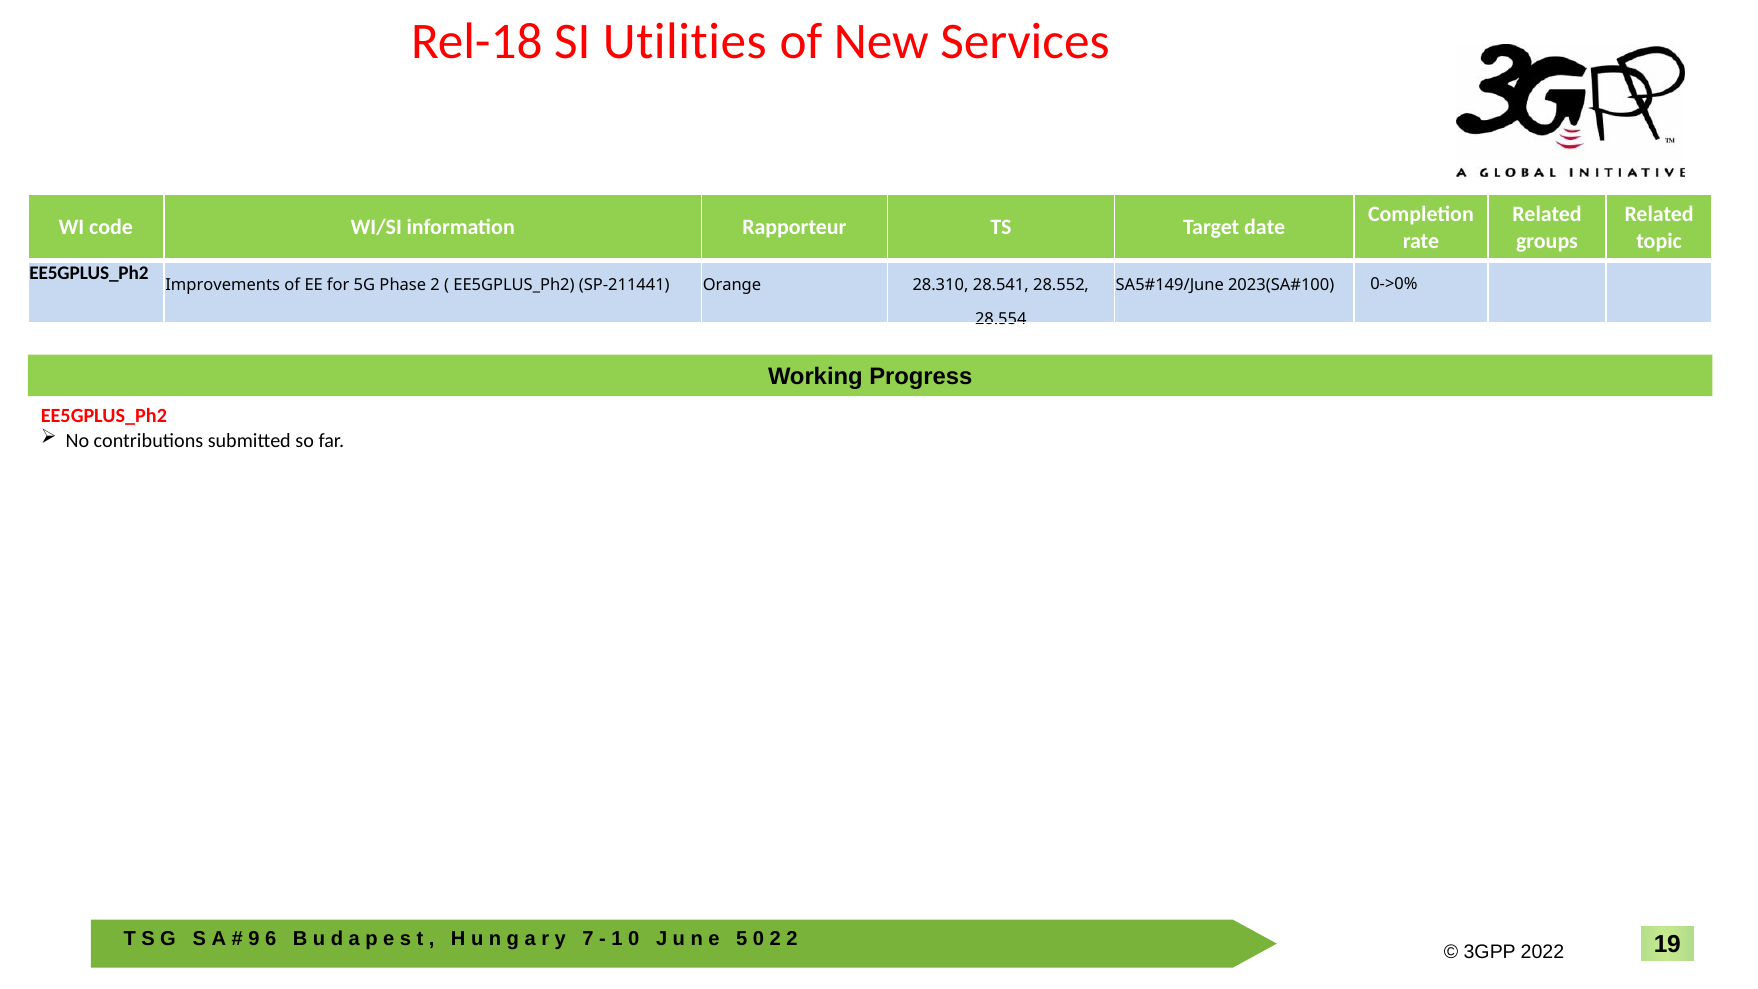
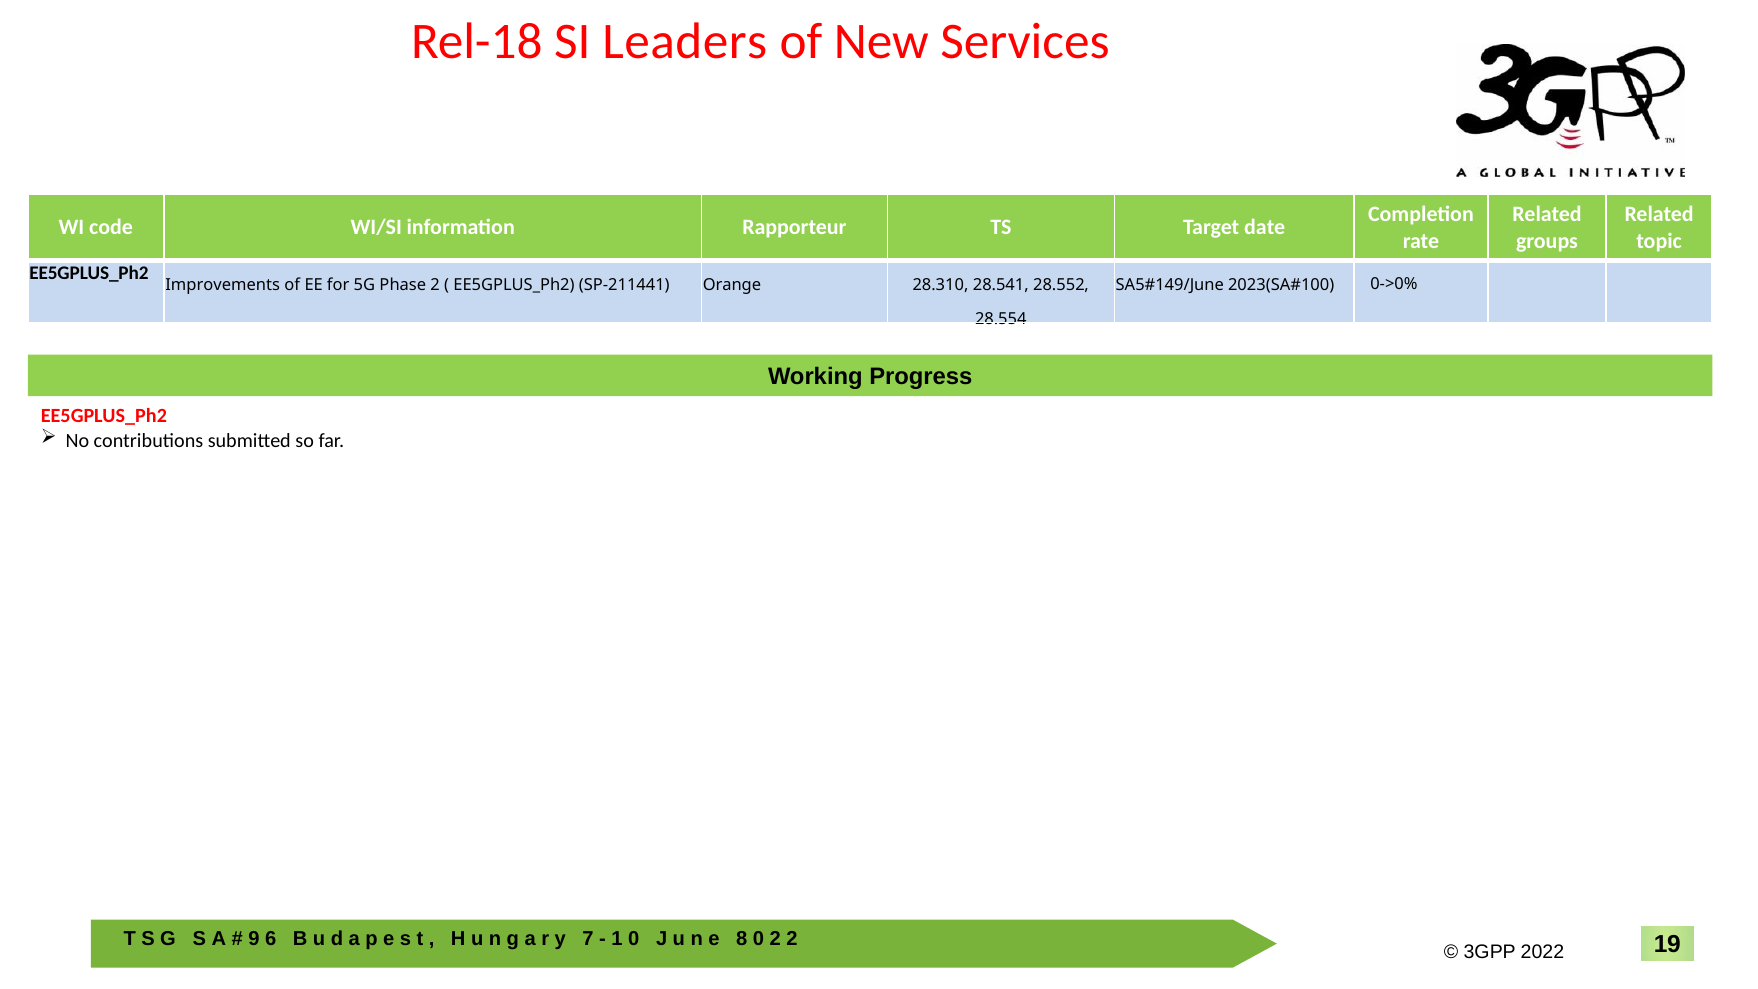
Utilities: Utilities -> Leaders
5: 5 -> 8
